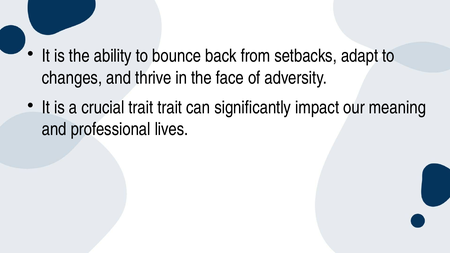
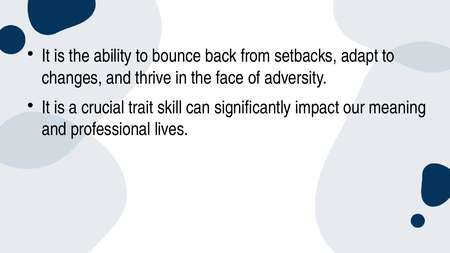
trait trait: trait -> skill
